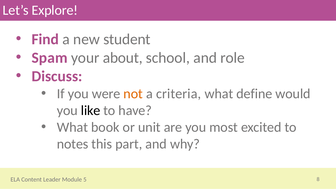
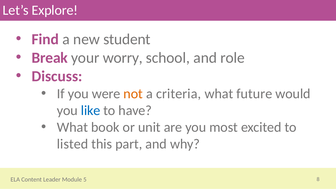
Spam: Spam -> Break
about: about -> worry
define: define -> future
like colour: black -> blue
notes: notes -> listed
